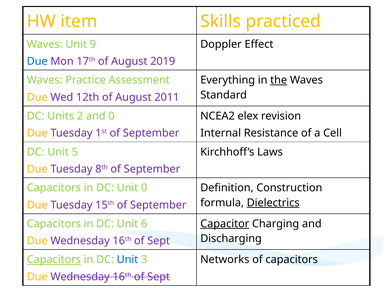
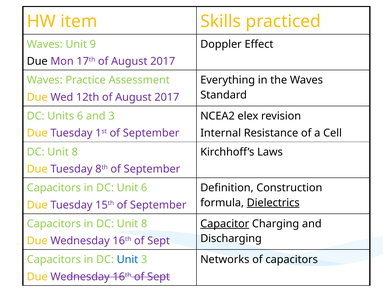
Due at (37, 61) colour: blue -> black
17th of August 2019: 2019 -> 2017
the underline: present -> none
12th of August 2011: 2011 -> 2017
Units 2: 2 -> 6
and 0: 0 -> 3
5 at (75, 152): 5 -> 8
Unit 0: 0 -> 6
in DC Unit 6: 6 -> 8
Capacitors at (54, 260) underline: present -> none
